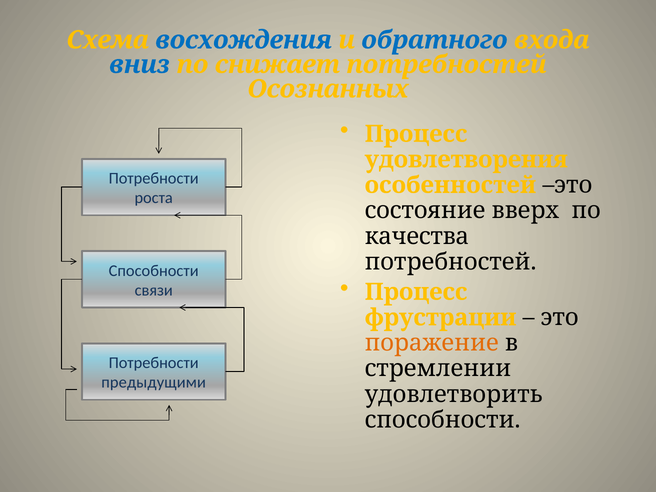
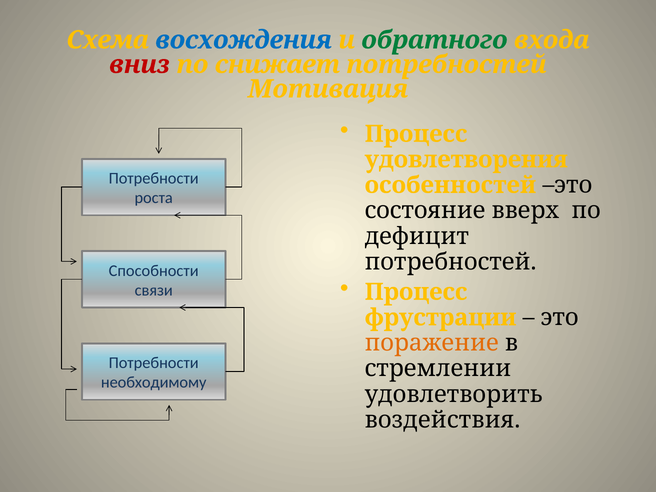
обратного colour: blue -> green
вниз colour: blue -> red
Осознанных: Осознанных -> Мотивация
качества: качества -> дефицит
предыдущими: предыдущими -> необходимому
способности at (443, 420): способности -> воздействия
